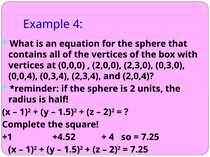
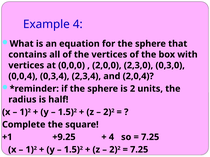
+4.52: +4.52 -> +9.25
